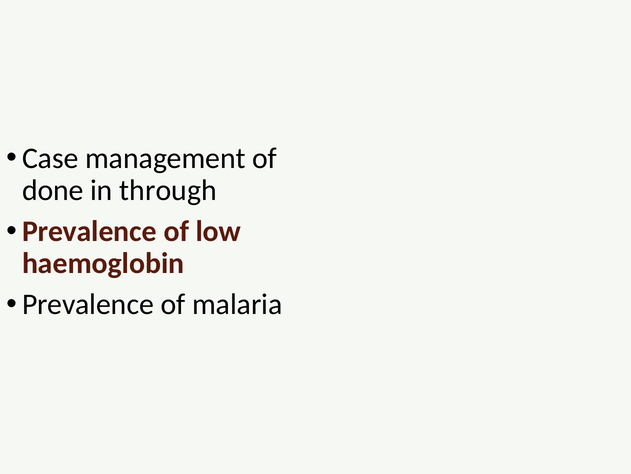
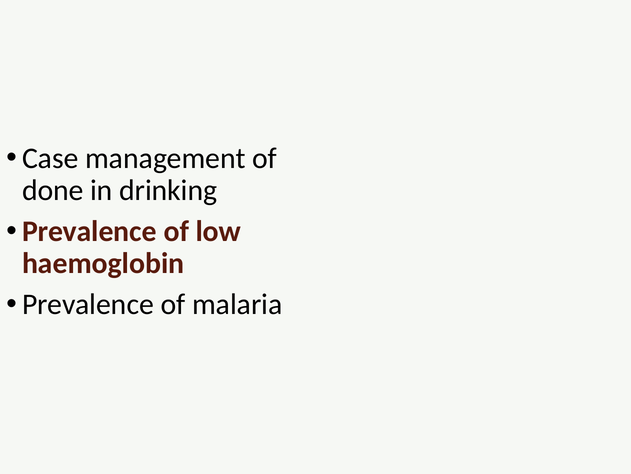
through: through -> drinking
